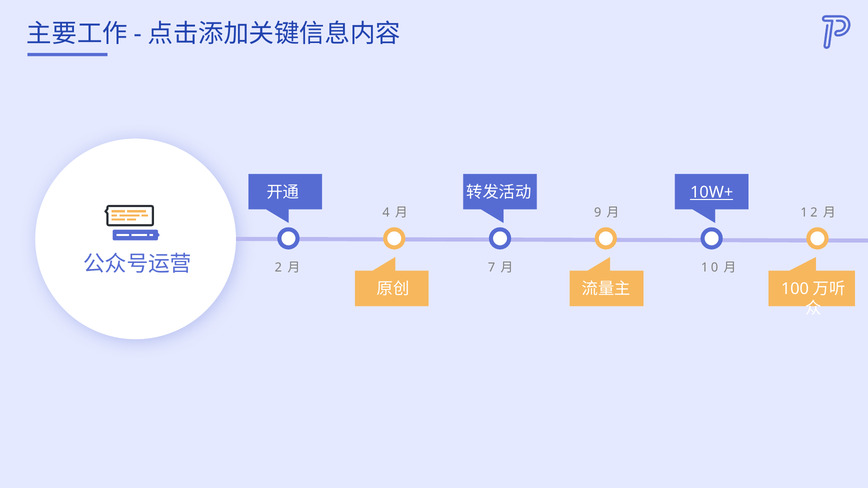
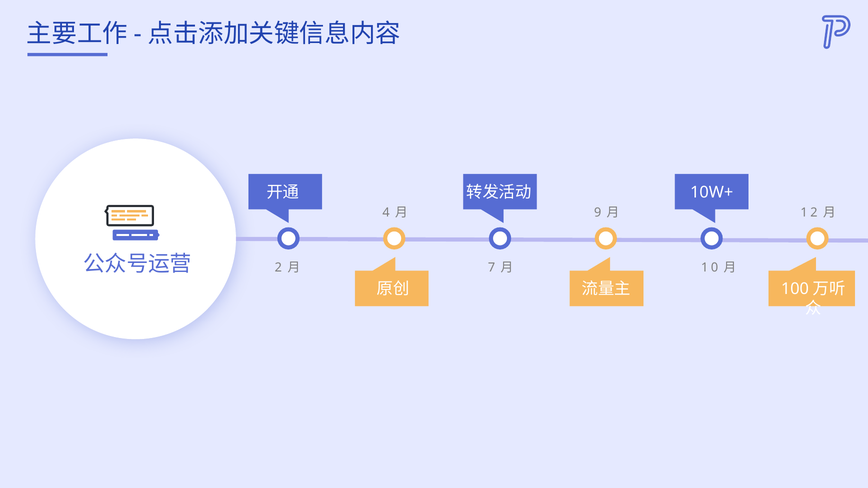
10W+ underline: present -> none
